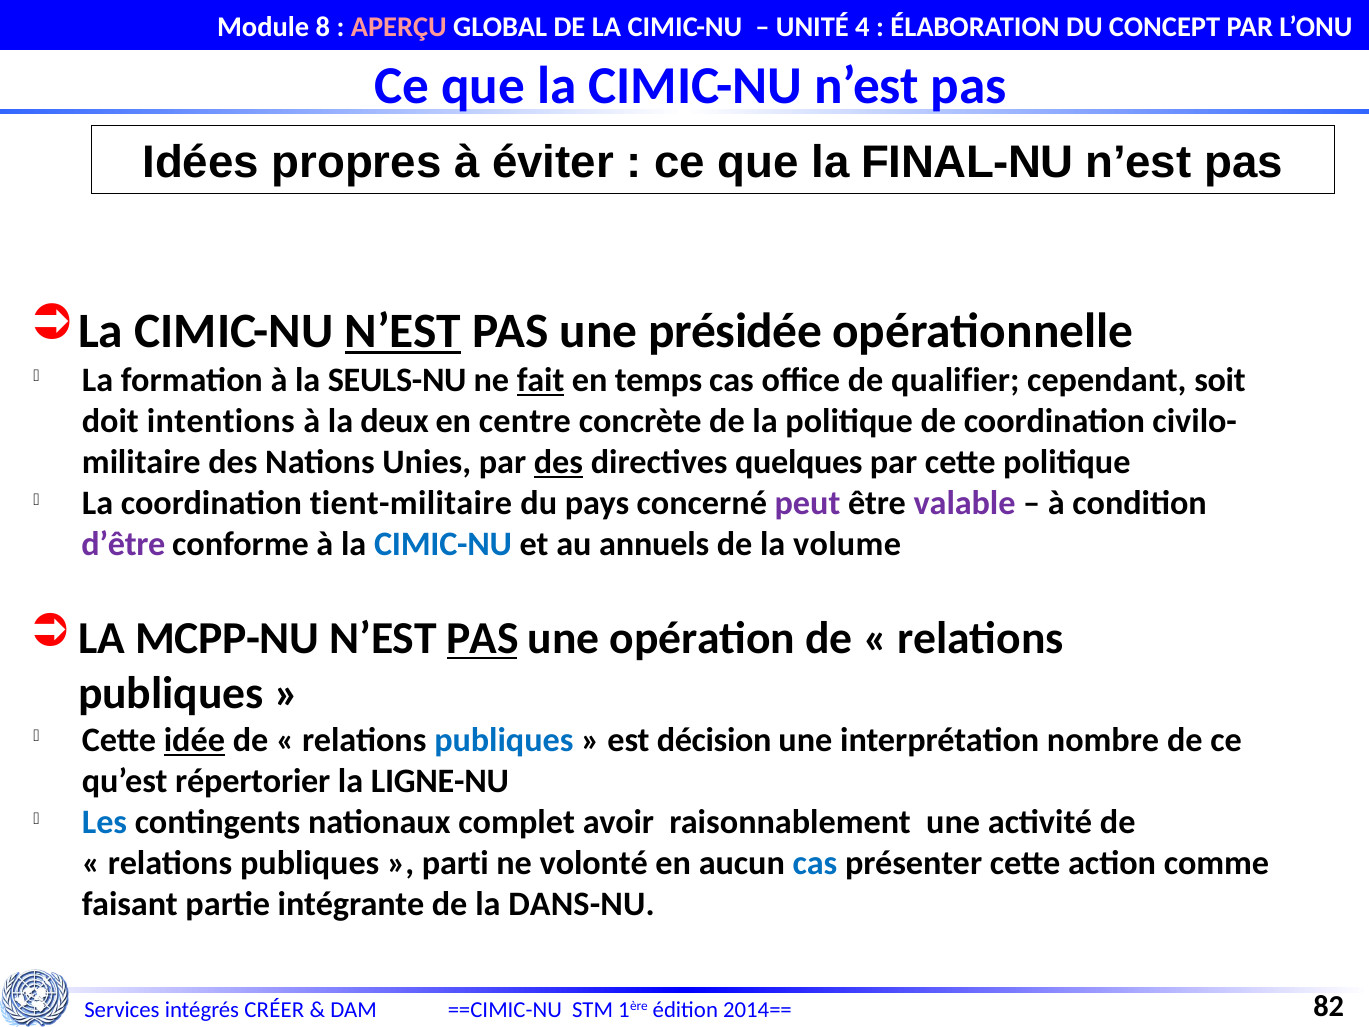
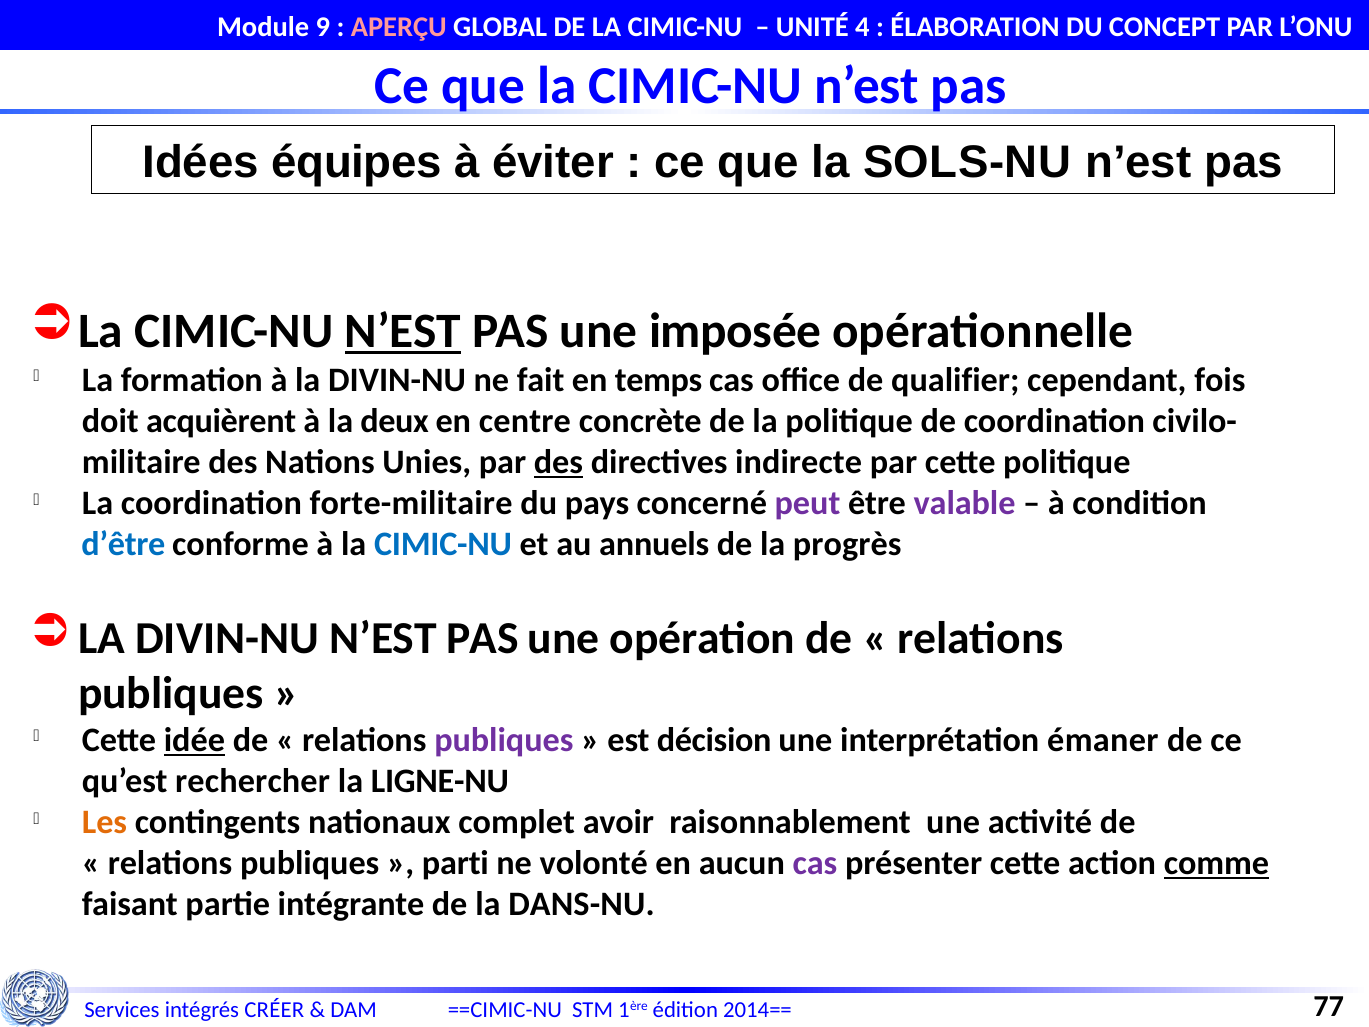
8: 8 -> 9
propres: propres -> équipes
FINAL-NU: FINAL-NU -> SOLS-NU
présidée: présidée -> imposée
à la SEULS-NU: SEULS-NU -> DIVIN-NU
fait underline: present -> none
soit: soit -> fois
intentions: intentions -> acquièrent
quelques: quelques -> indirecte
tient-militaire: tient-militaire -> forte-militaire
d’être colour: purple -> blue
volume: volume -> progrès
MCPP-NU at (227, 638): MCPP-NU -> DIVIN-NU
PAS at (482, 638) underline: present -> none
publiques at (504, 740) colour: blue -> purple
nombre: nombre -> émaner
répertorier: répertorier -> rechercher
Les colour: blue -> orange
cas at (815, 863) colour: blue -> purple
comme underline: none -> present
82: 82 -> 77
